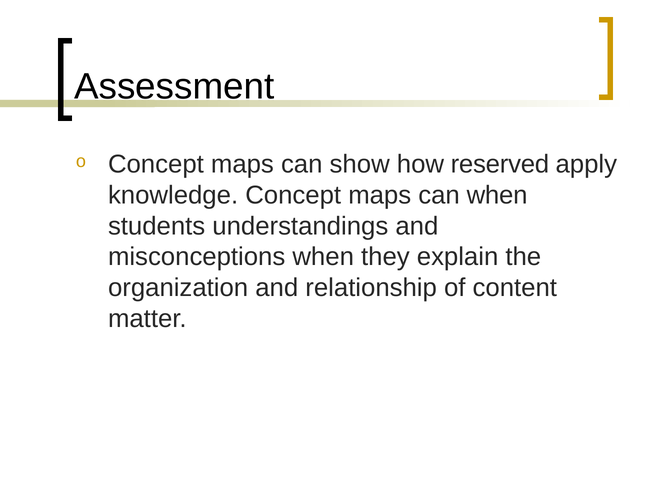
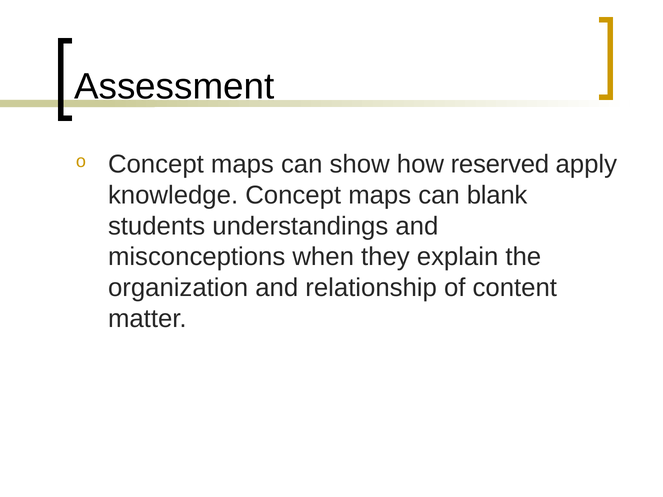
can when: when -> blank
